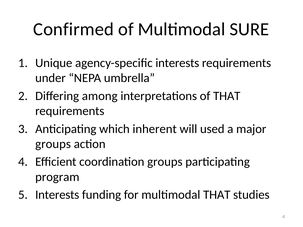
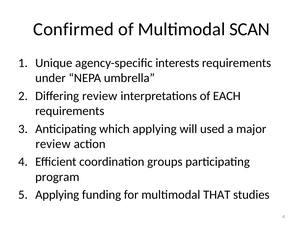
SURE: SURE -> SCAN
Differing among: among -> review
of THAT: THAT -> EACH
which inherent: inherent -> applying
groups at (53, 144): groups -> review
Interests at (57, 195): Interests -> Applying
